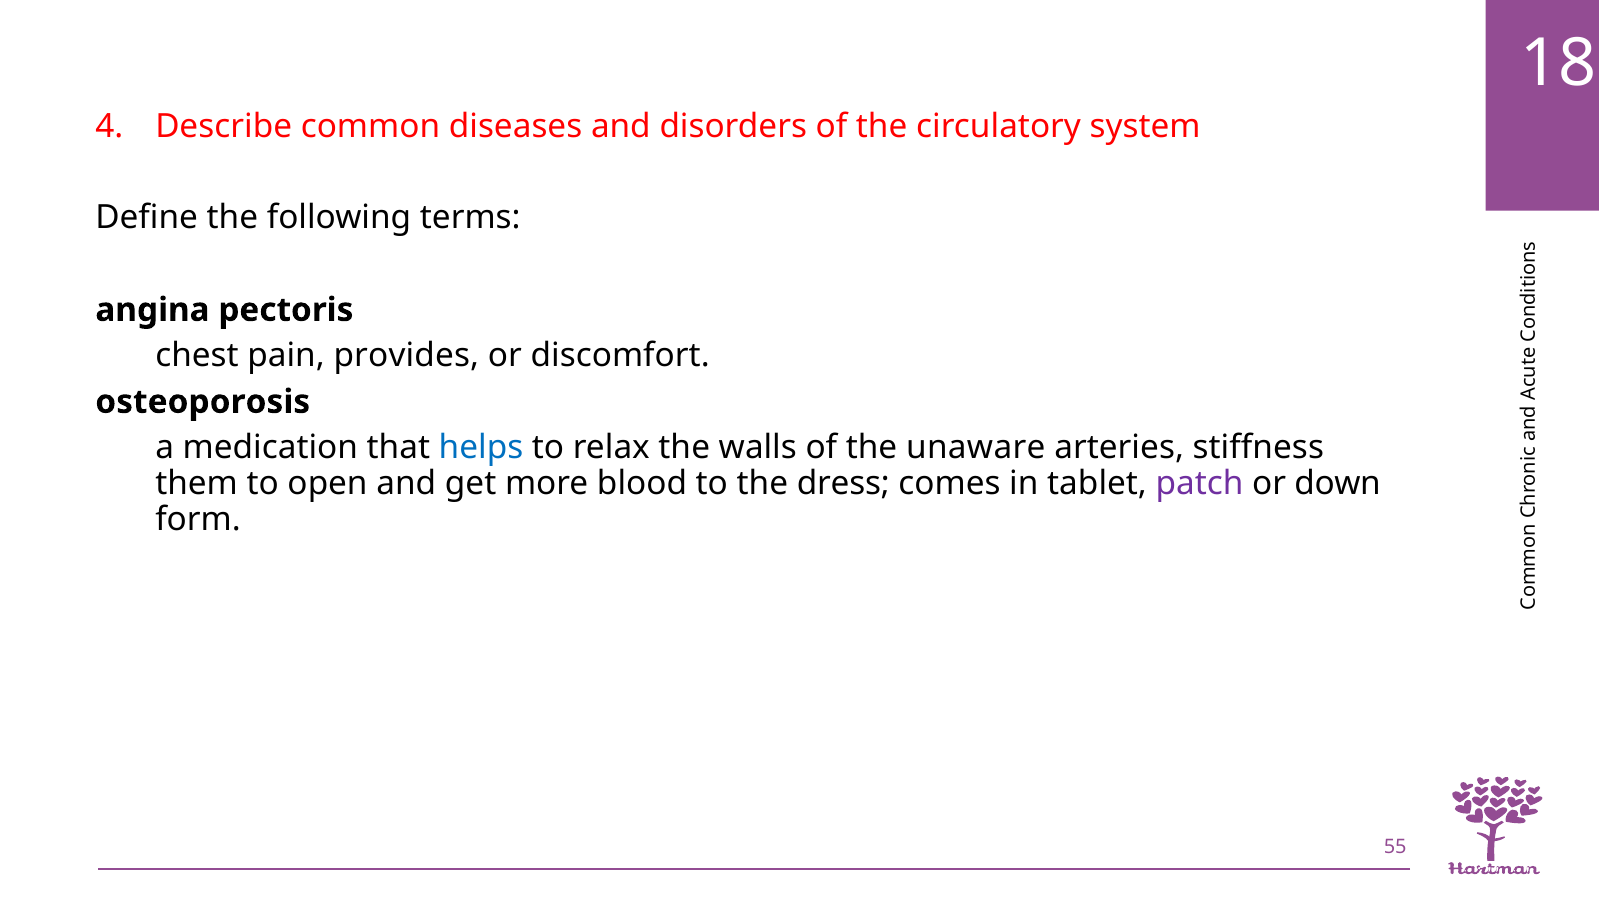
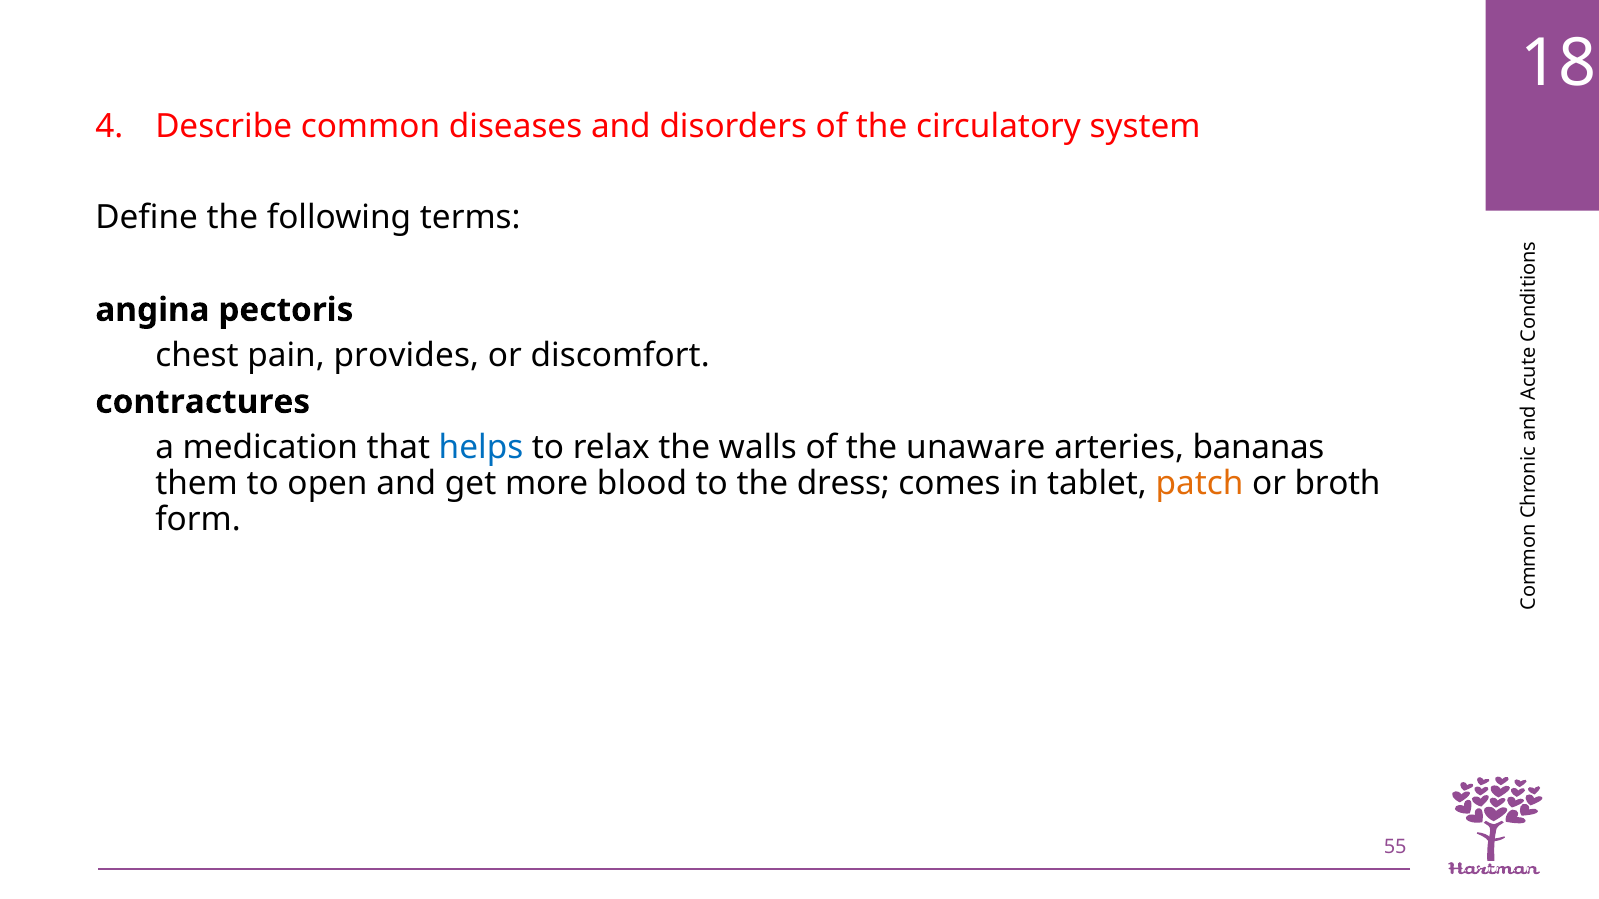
osteoporosis: osteoporosis -> contractures
stiffness: stiffness -> bananas
patch colour: purple -> orange
down: down -> broth
